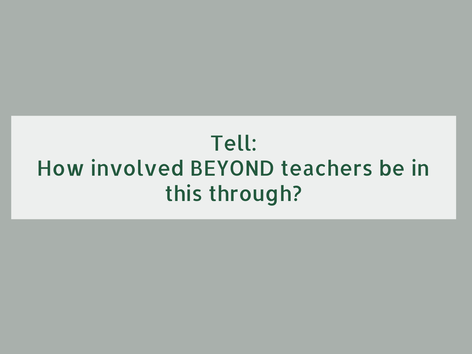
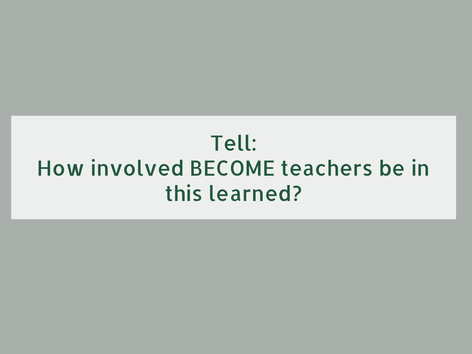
BEYOND: BEYOND -> BECOME
through: through -> learned
